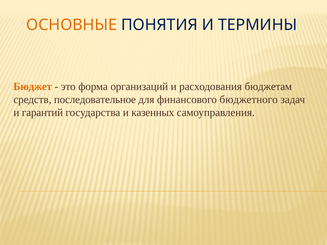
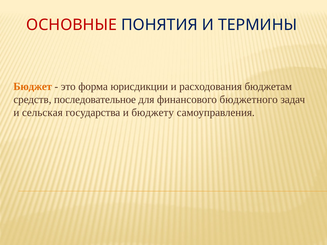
ОСНОВНЫЕ colour: orange -> red
организаций: организаций -> юрисдикции
гарантий: гарантий -> сельская
казенных: казенных -> бюджету
